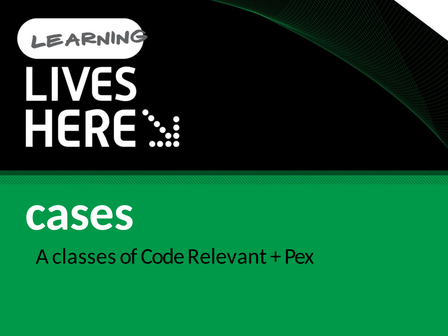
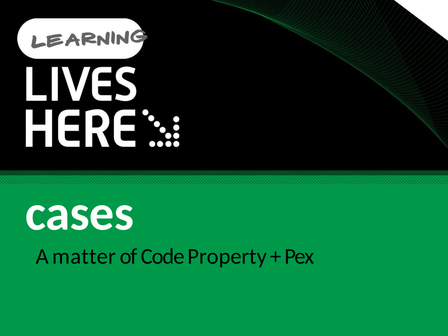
classes: classes -> matter
Relevant: Relevant -> Property
